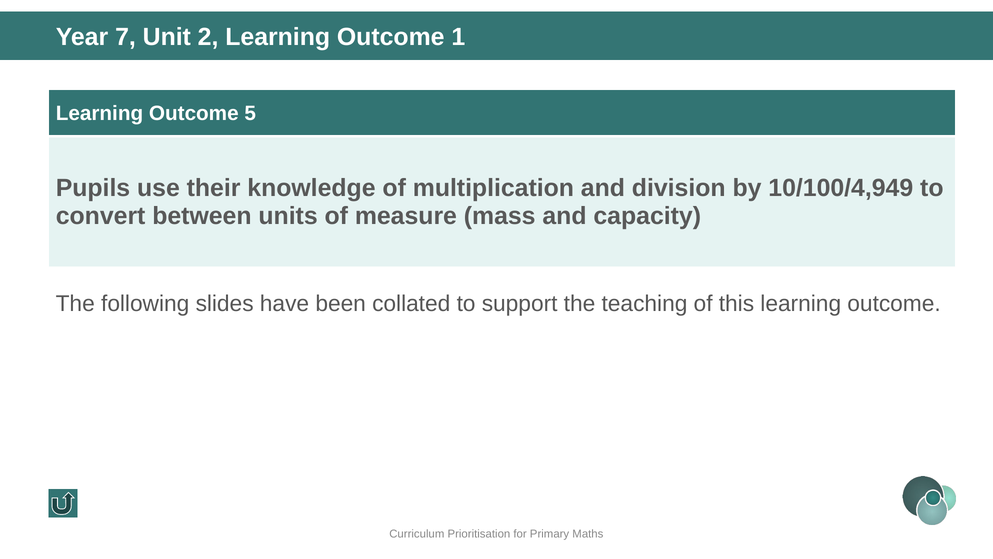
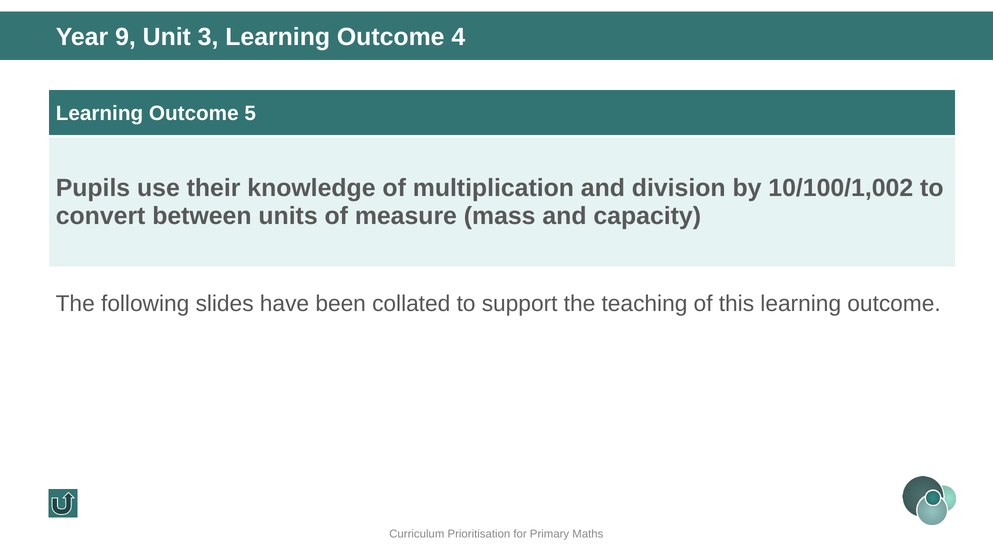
7: 7 -> 9
2: 2 -> 3
1: 1 -> 4
10/100/4,949: 10/100/4,949 -> 10/100/1,002
